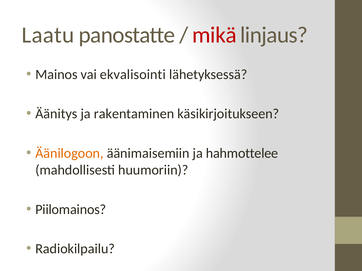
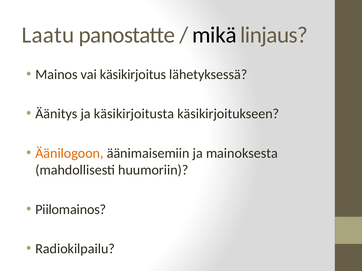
mikä colour: red -> black
ekvalisointi: ekvalisointi -> käsikirjoitus
rakentaminen: rakentaminen -> käsikirjoitusta
hahmottelee: hahmottelee -> mainoksesta
